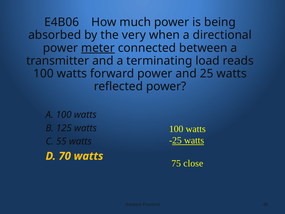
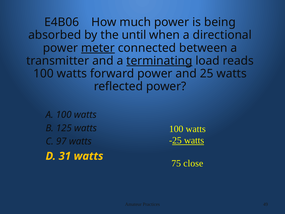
very: very -> until
terminating underline: none -> present
55: 55 -> 97
70: 70 -> 31
